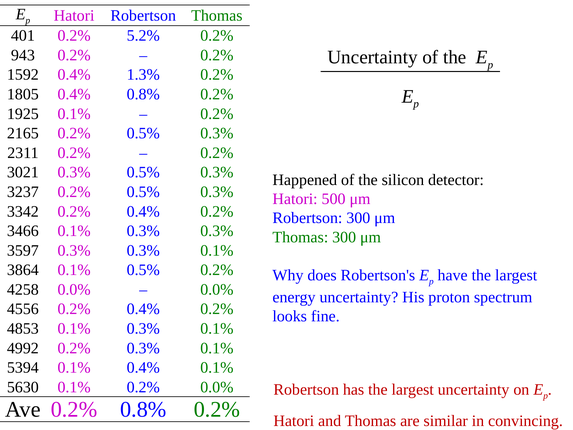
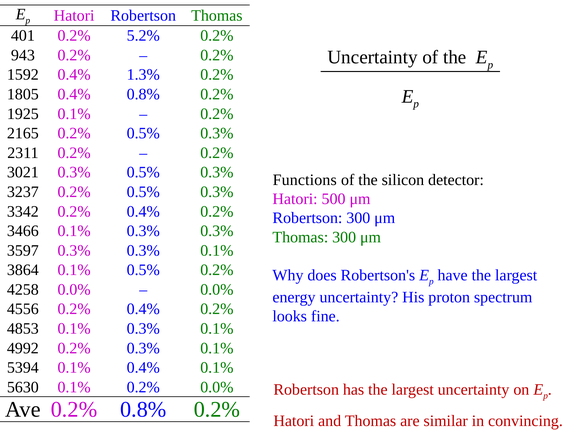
Happened: Happened -> Functions
